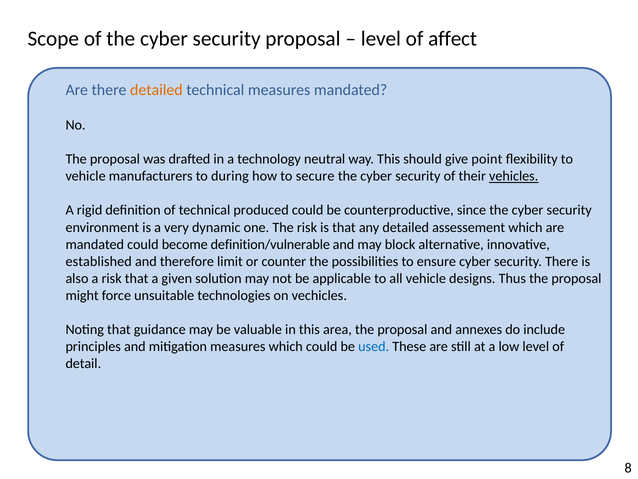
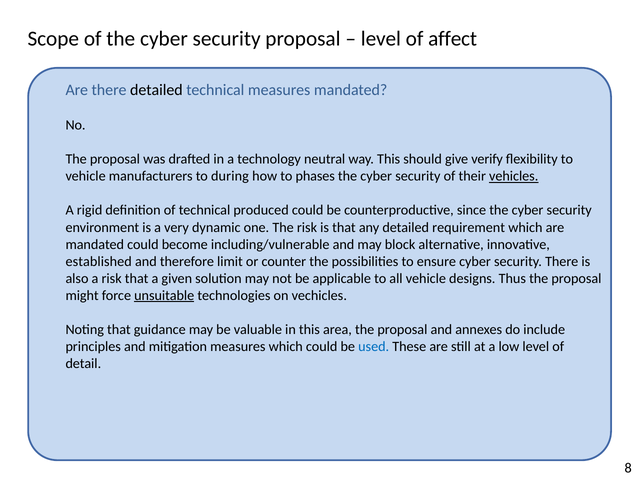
detailed at (156, 90) colour: orange -> black
point: point -> verify
secure: secure -> phases
assessement: assessement -> requirement
definition/vulnerable: definition/vulnerable -> including/vulnerable
unsuitable underline: none -> present
